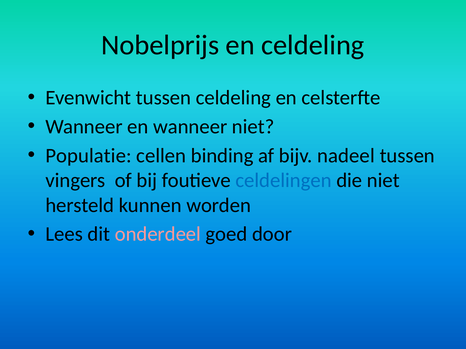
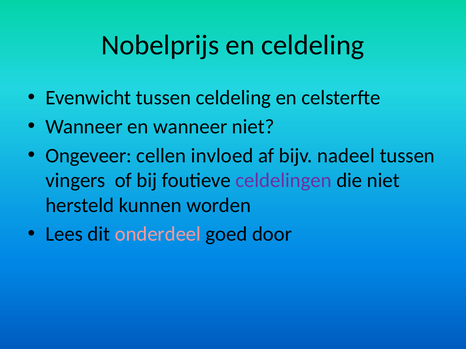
Populatie: Populatie -> Ongeveer
binding: binding -> invloed
celdelingen colour: blue -> purple
